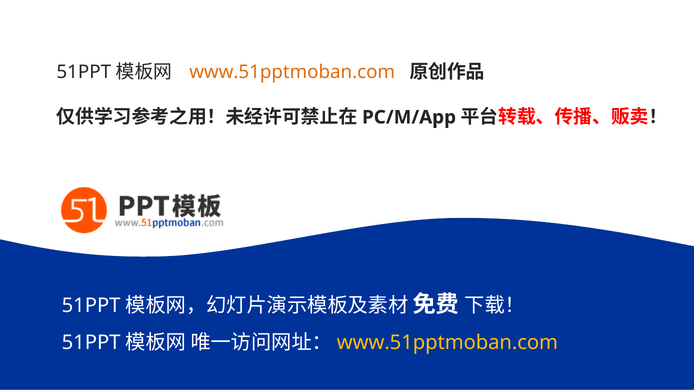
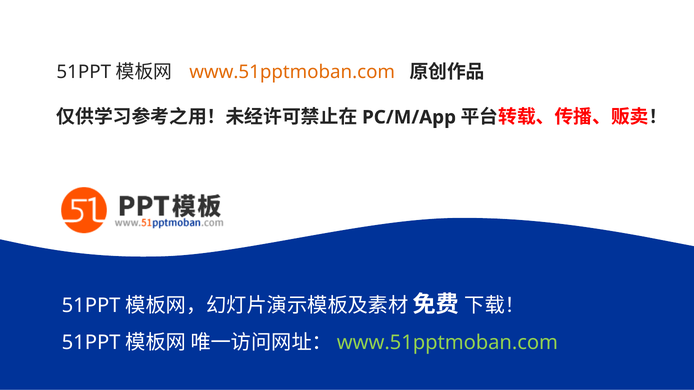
www.51pptmoban.com at (447, 343) colour: yellow -> light green
